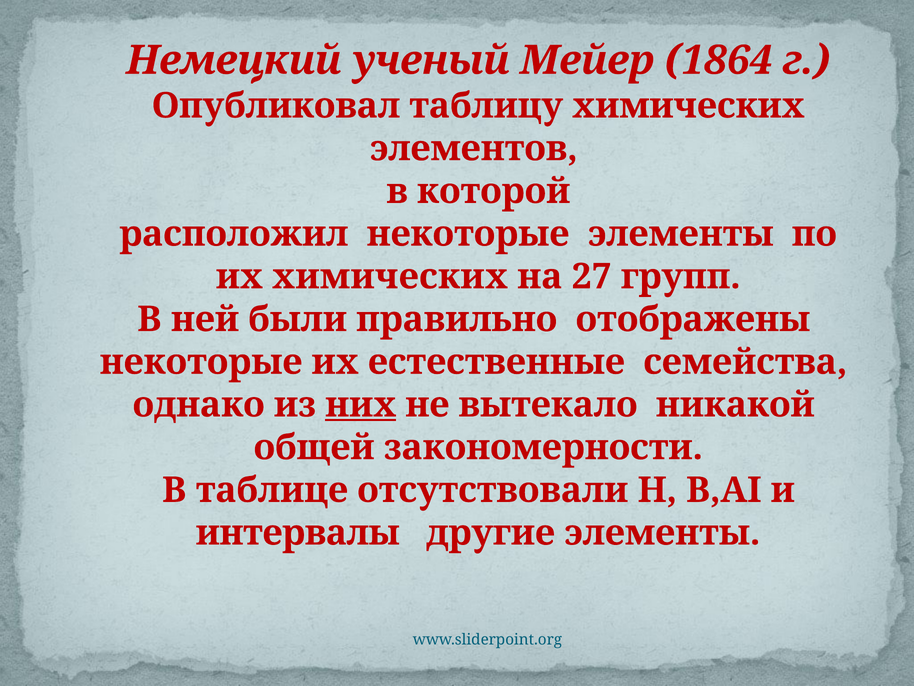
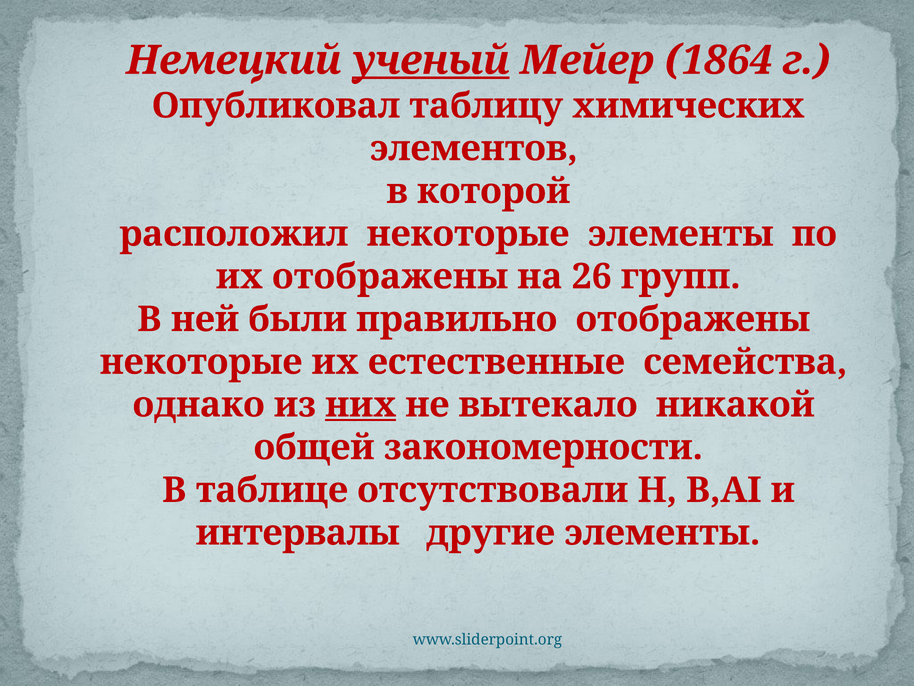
ученый underline: none -> present
их химических: химических -> отображены
27: 27 -> 26
